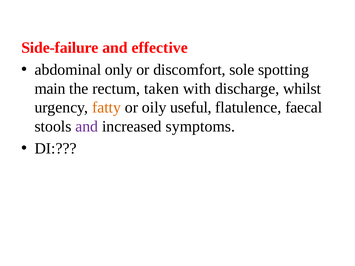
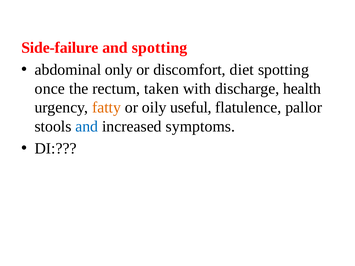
and effective: effective -> spotting
sole: sole -> diet
main: main -> once
whilst: whilst -> health
faecal: faecal -> pallor
and at (87, 127) colour: purple -> blue
